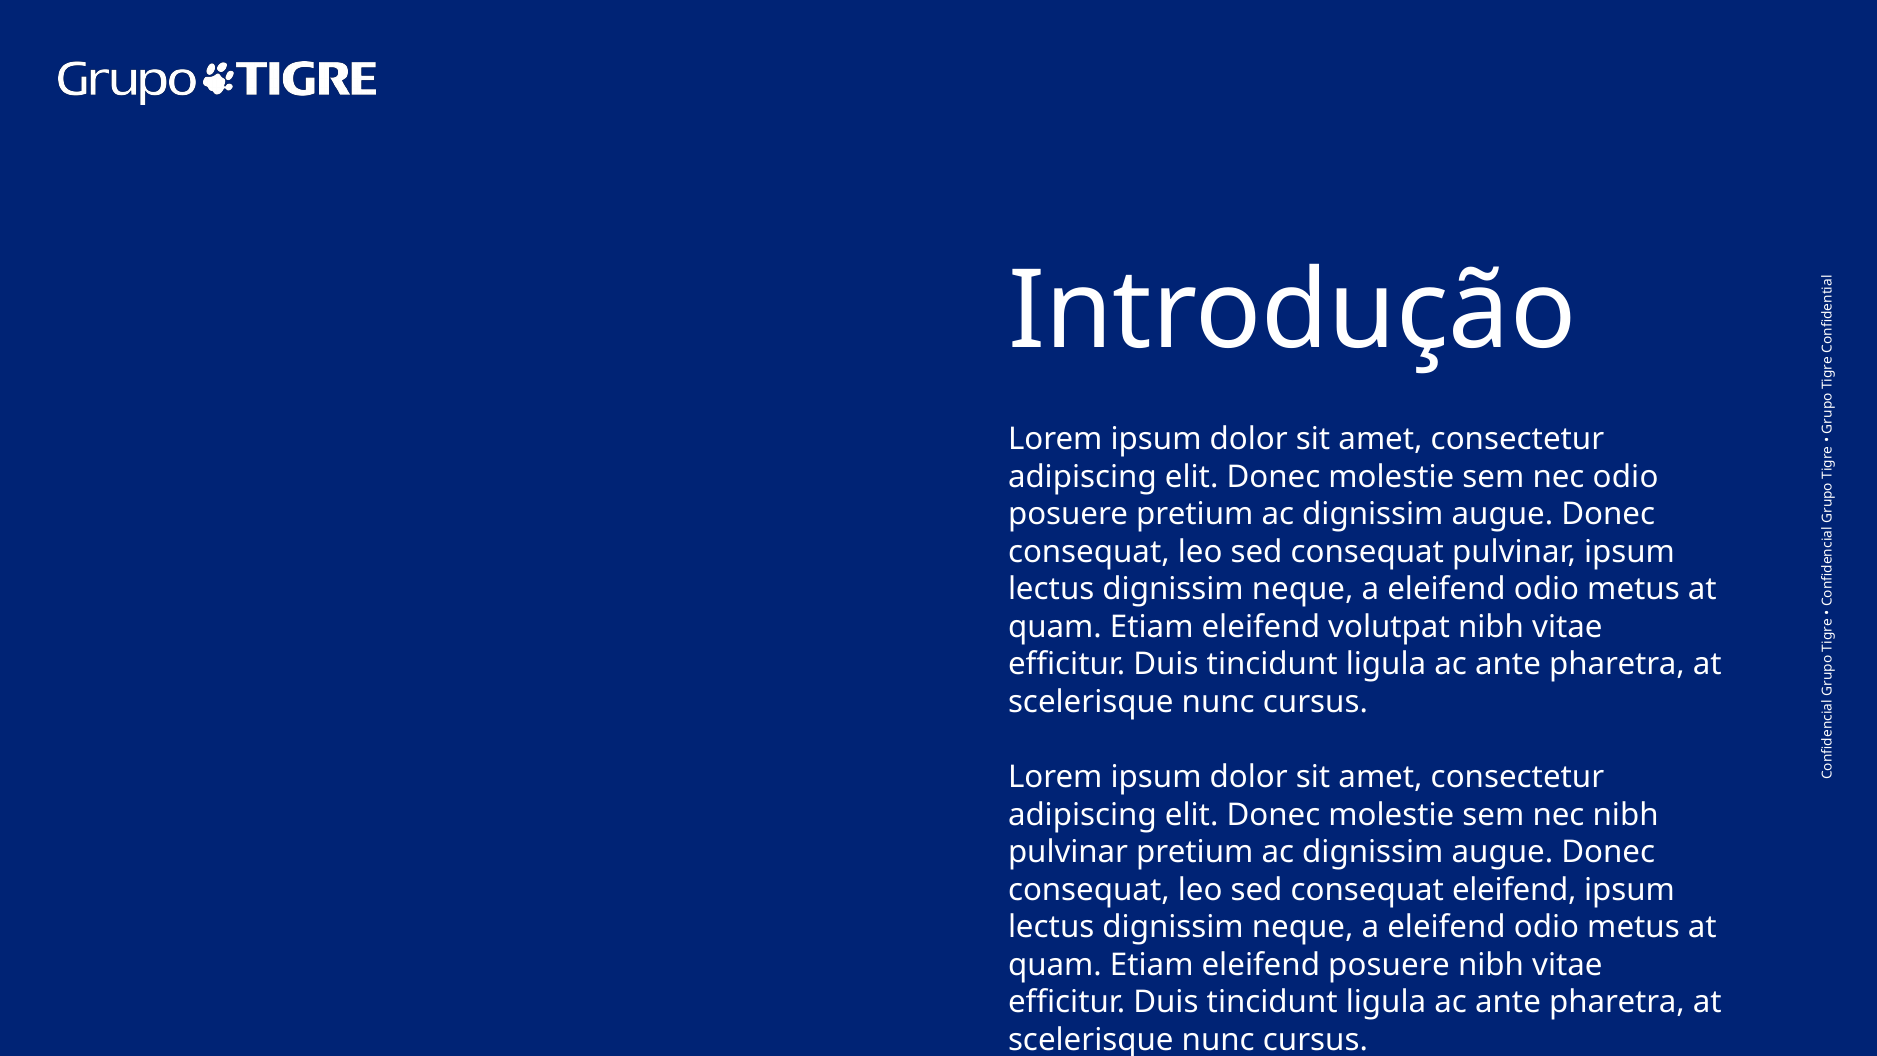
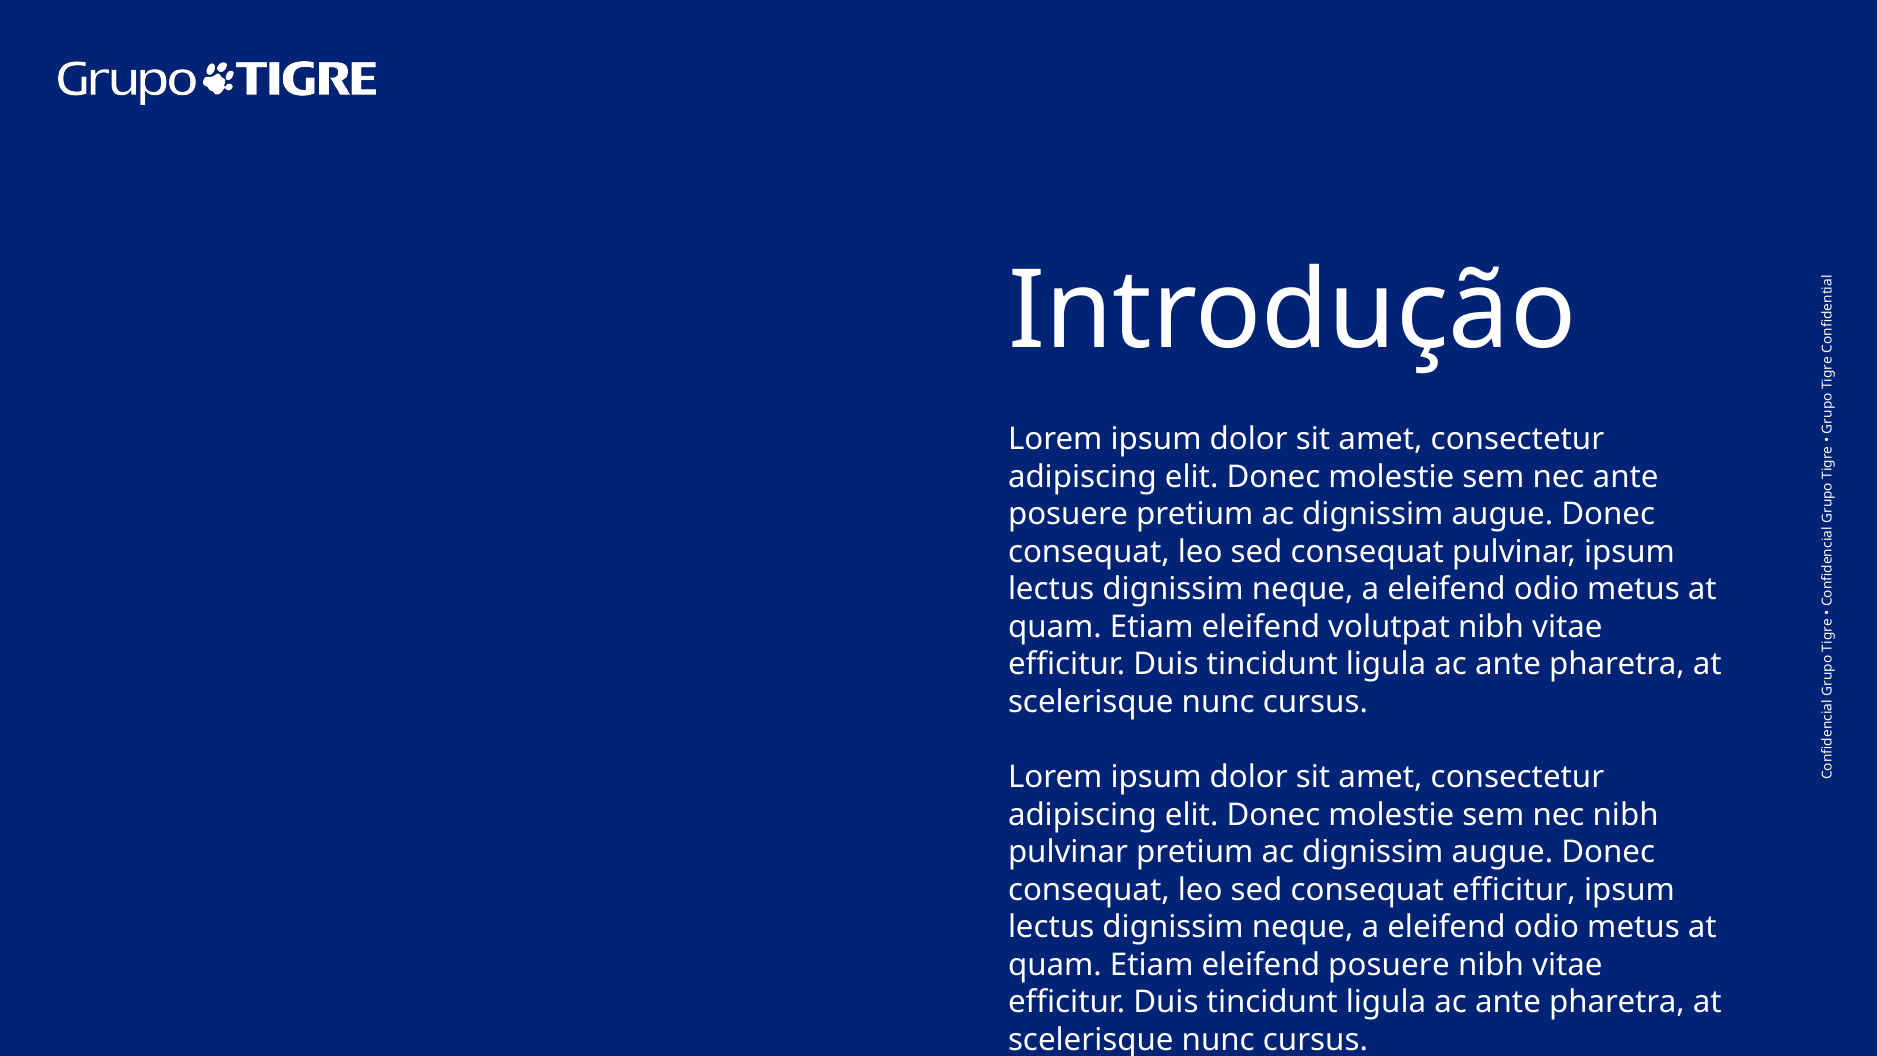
nec odio: odio -> ante
consequat eleifend: eleifend -> efficitur
